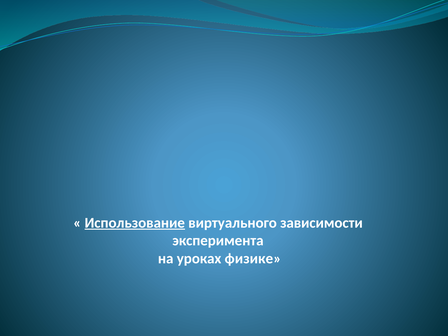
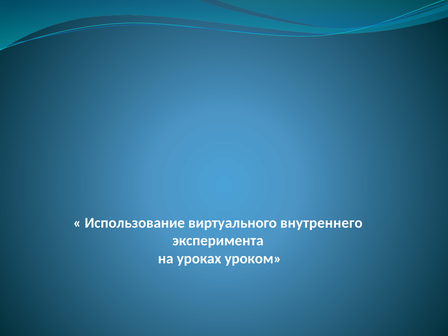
Использование underline: present -> none
зависимости: зависимости -> внутреннего
физике: физике -> уроком
